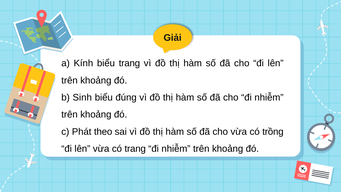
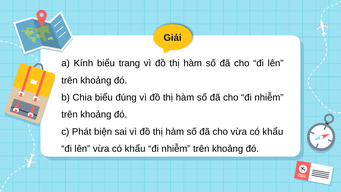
Sinh: Sinh -> Chia
theo: theo -> biện
cho vừa có trồng: trồng -> khẩu
lên vừa có trang: trang -> khẩu
